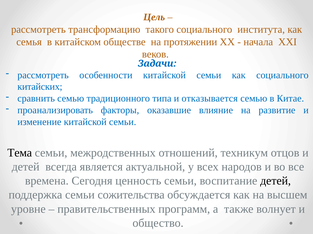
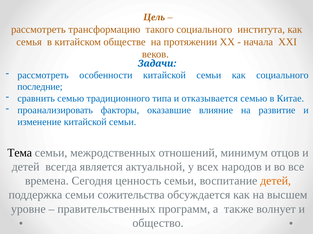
китайских: китайских -> последние
техникум: техникум -> минимум
детей at (276, 181) colour: black -> orange
